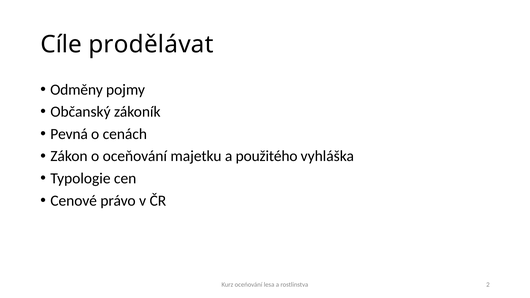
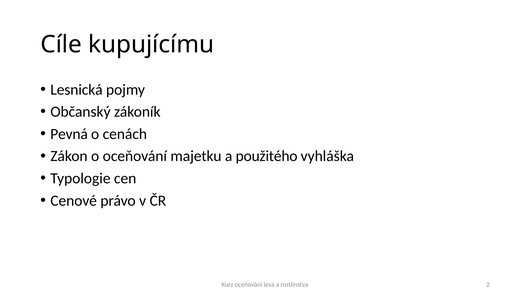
prodělávat: prodělávat -> kupujícímu
Odměny: Odměny -> Lesnická
